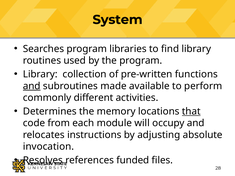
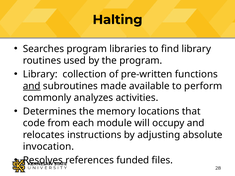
System: System -> Halting
different: different -> analyzes
that underline: present -> none
